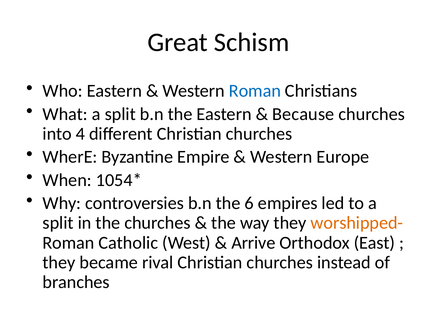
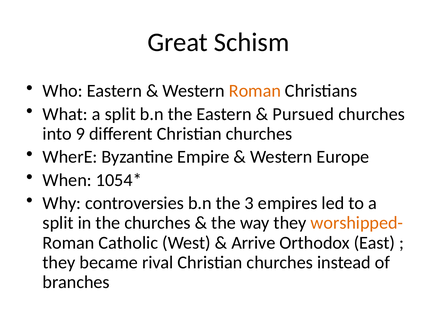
Roman at (255, 91) colour: blue -> orange
Because: Because -> Pursued
4: 4 -> 9
6: 6 -> 3
